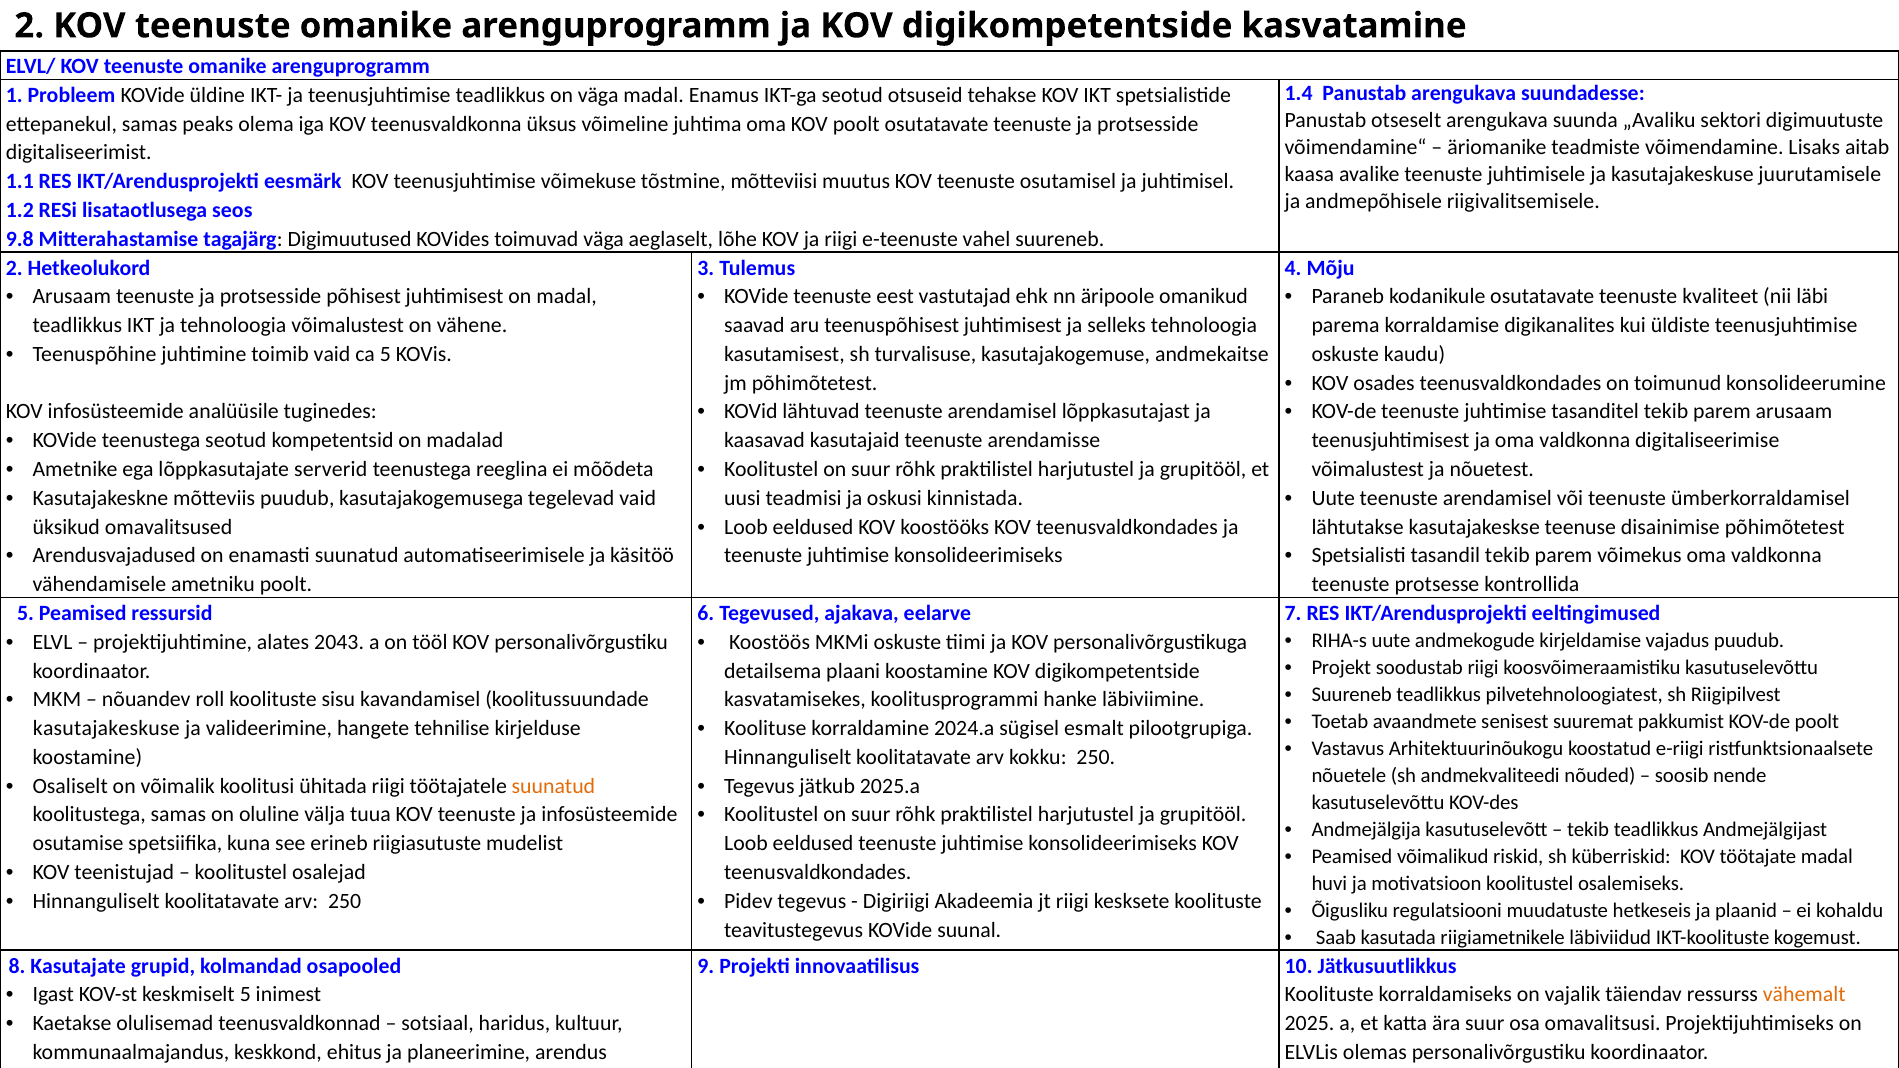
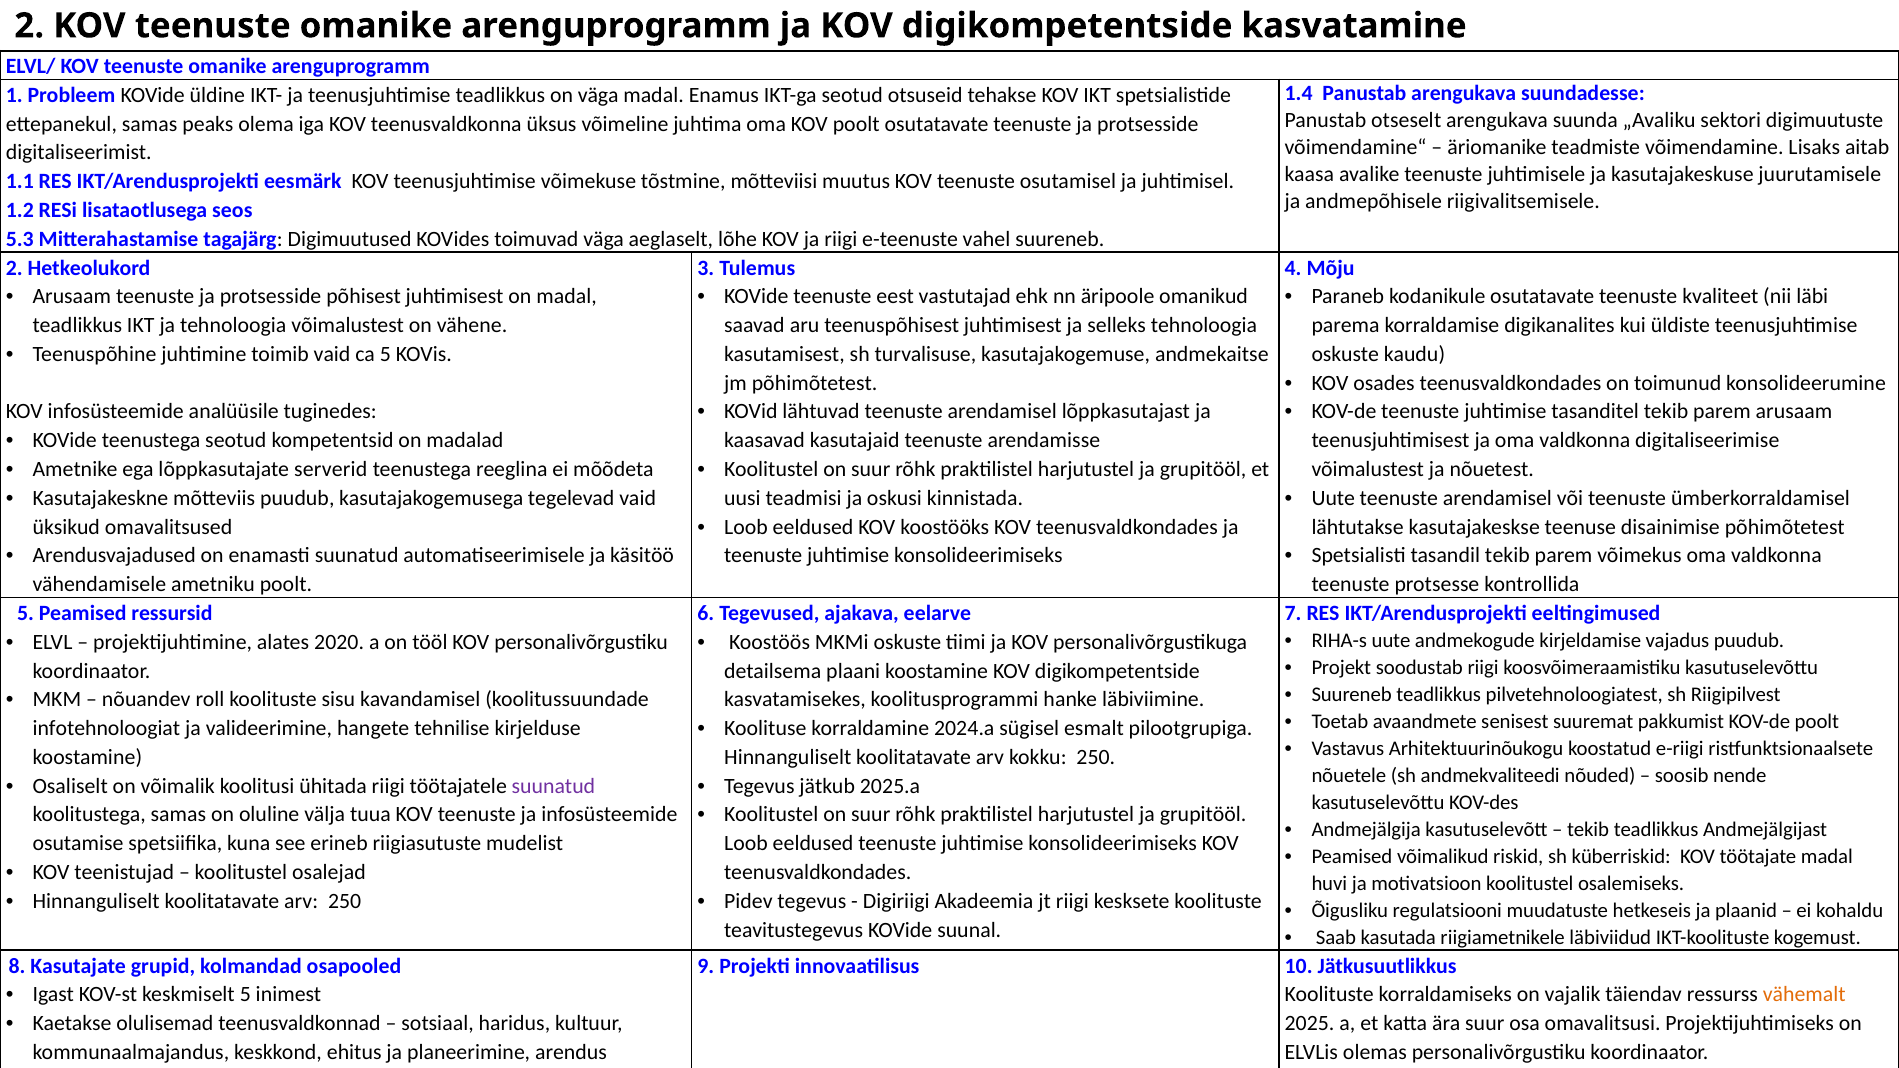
9.8: 9.8 -> 5.3
2043: 2043 -> 2020
kasutajakeskuse at (106, 729): kasutajakeskuse -> infotehnoloogiat
suunatud at (553, 786) colour: orange -> purple
